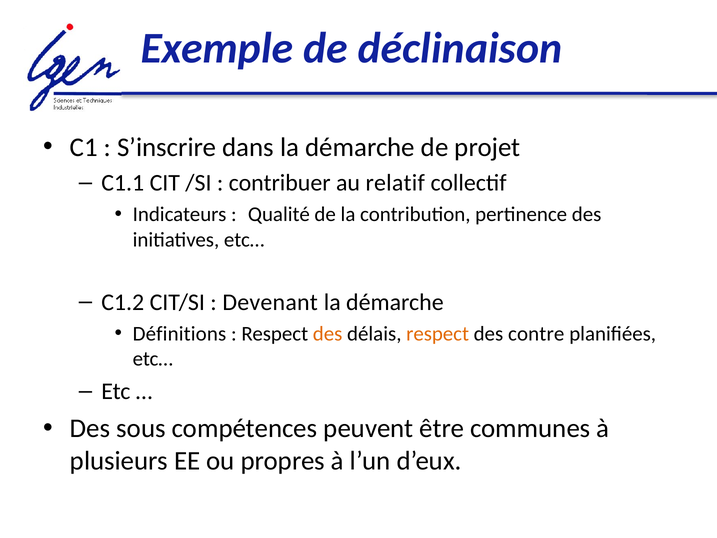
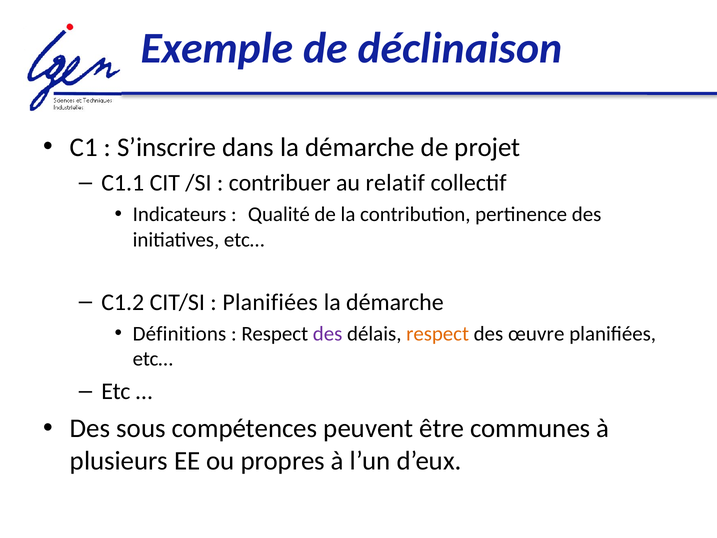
Devenant at (270, 302): Devenant -> Planifiées
des at (328, 334) colour: orange -> purple
contre: contre -> œuvre
